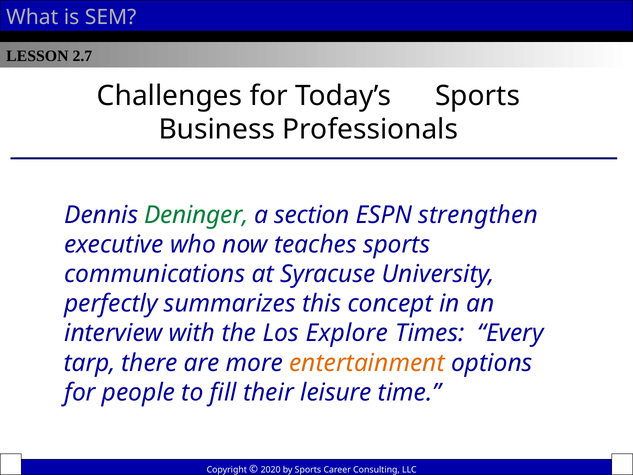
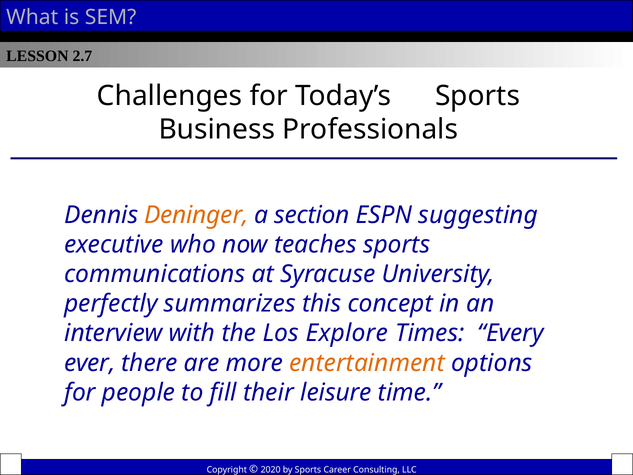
Deninger colour: green -> orange
strengthen: strengthen -> suggesting
tarp: tarp -> ever
